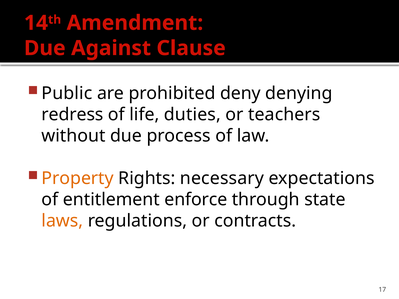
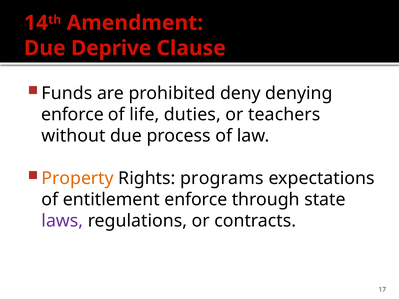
Against: Against -> Deprive
Public: Public -> Funds
redress at (72, 115): redress -> enforce
necessary: necessary -> programs
laws colour: orange -> purple
